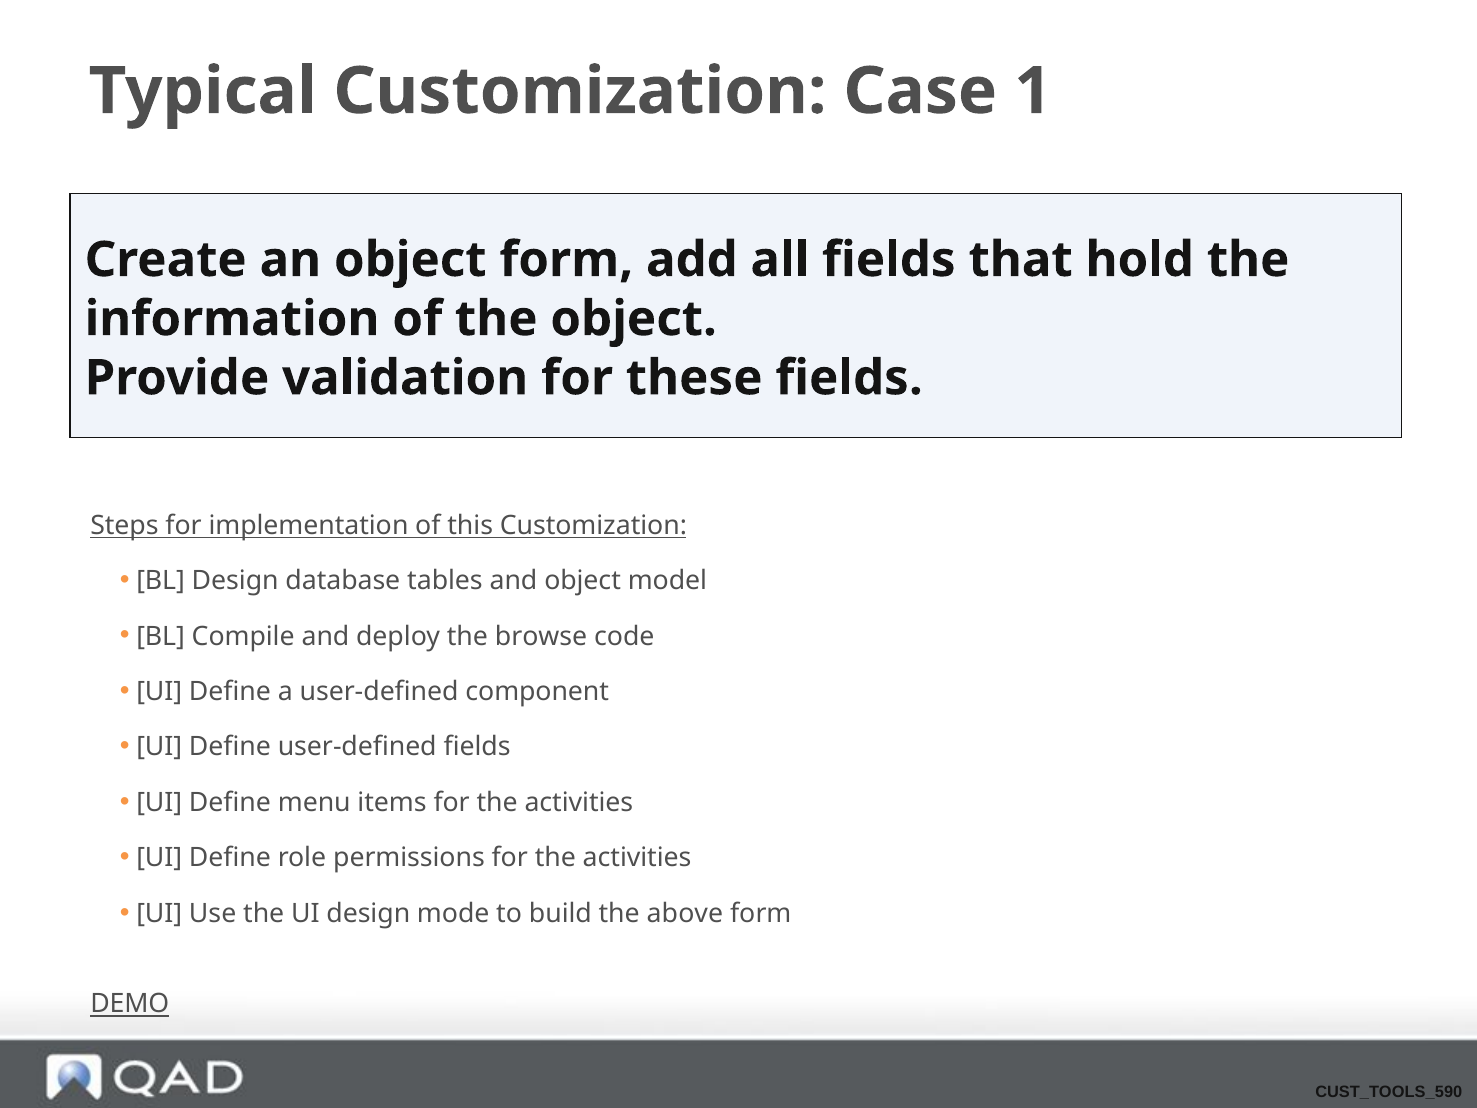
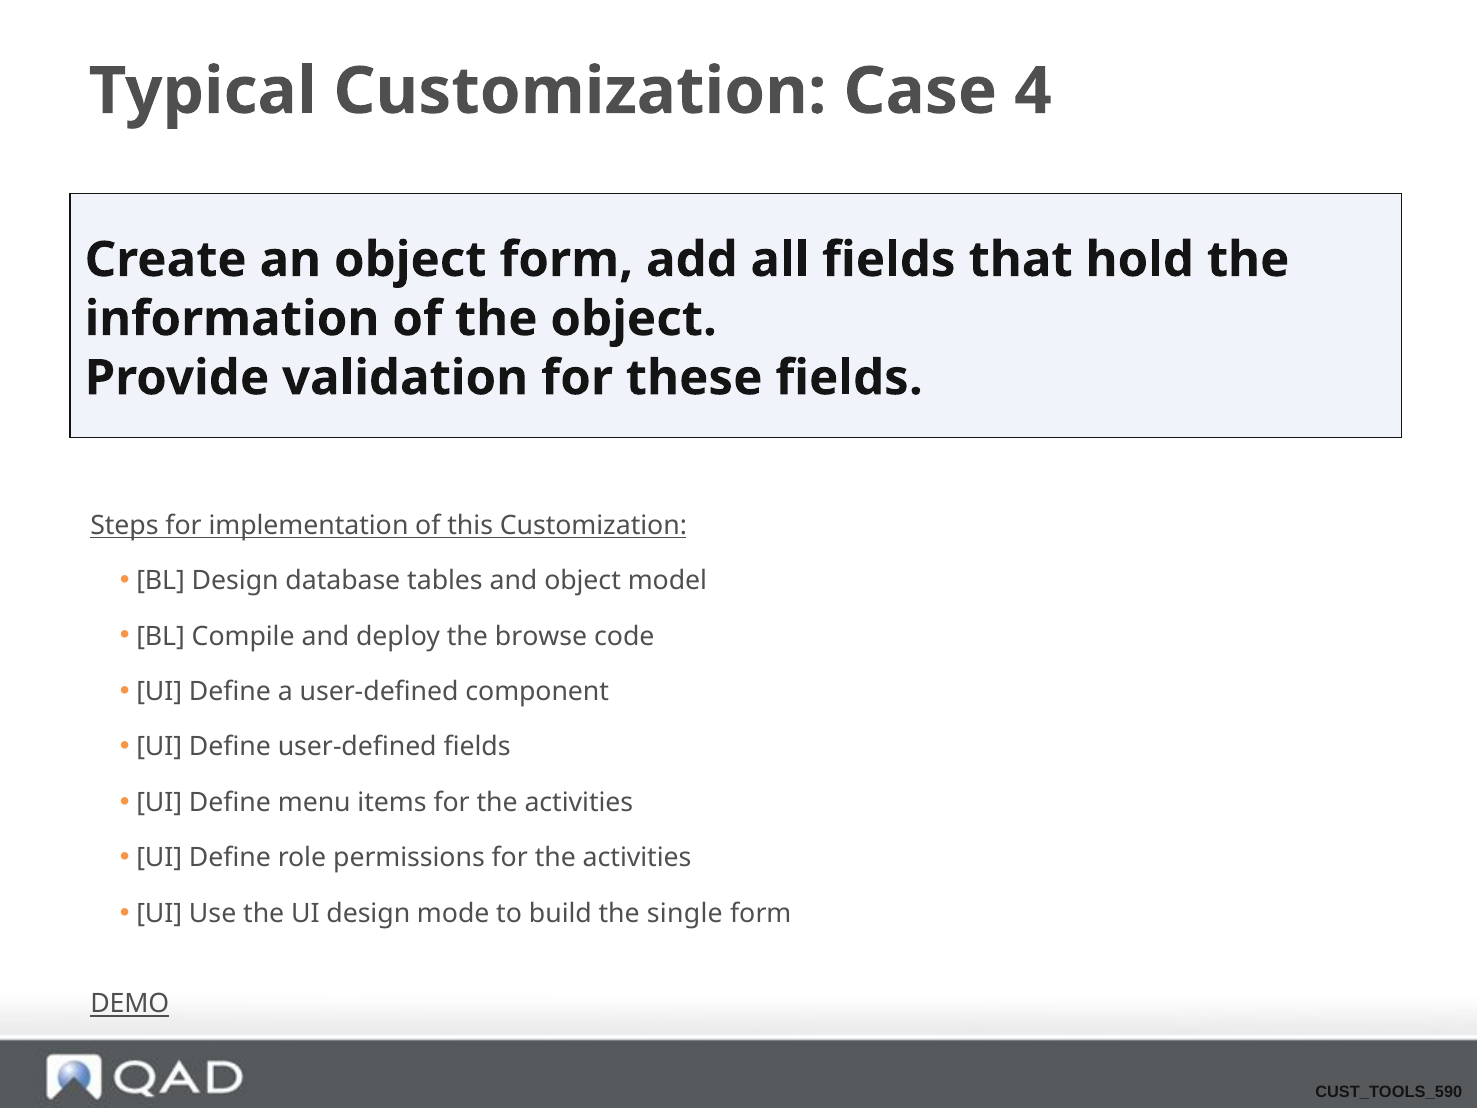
1: 1 -> 4
above: above -> single
